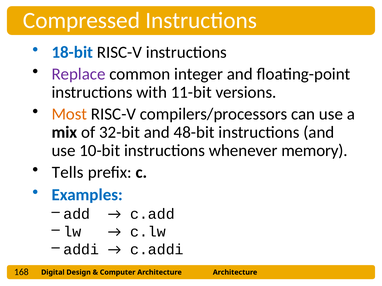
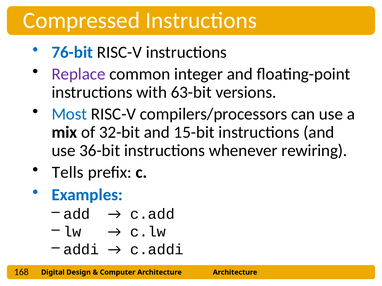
18-bit: 18-bit -> 76-bit
11-bit: 11-bit -> 63-bit
Most colour: orange -> blue
48-bit: 48-bit -> 15-bit
10-bit: 10-bit -> 36-bit
memory: memory -> rewiring
